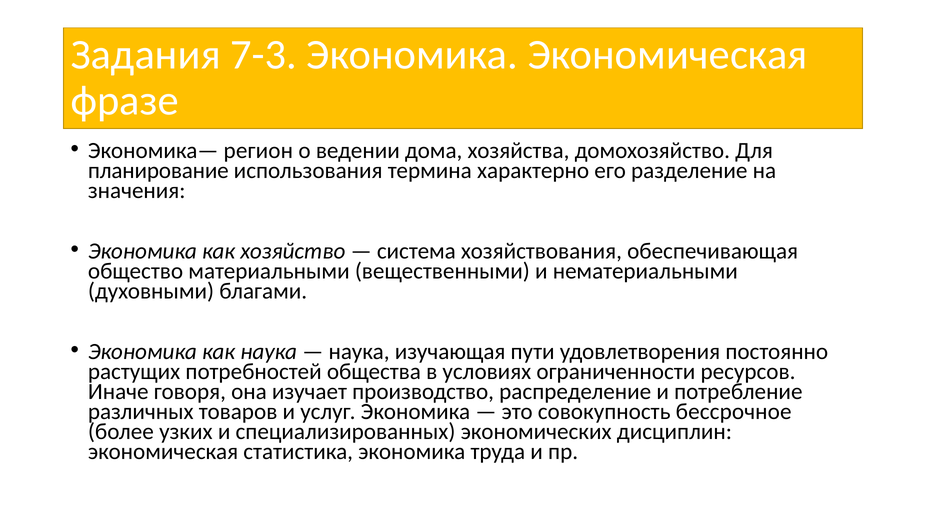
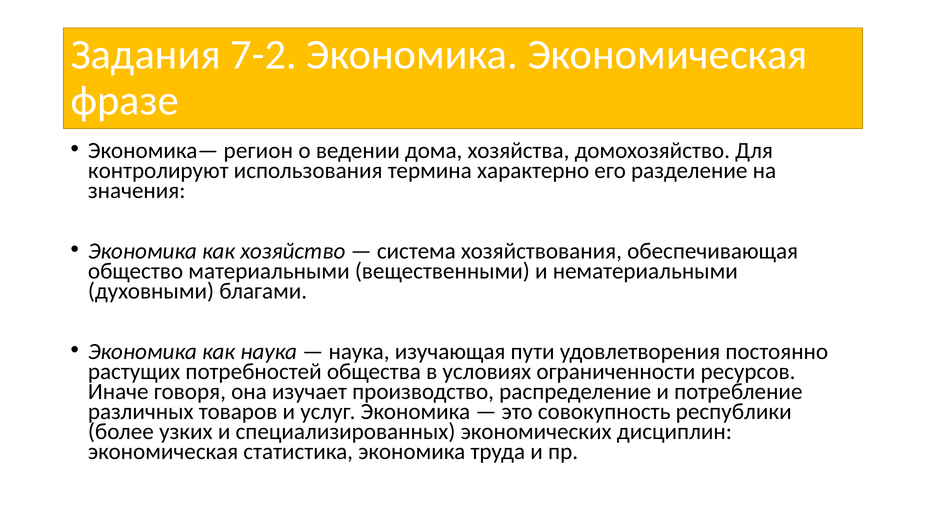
7-3: 7-3 -> 7-2
планирование: планирование -> контролируют
бессрочное: бессрочное -> республики
